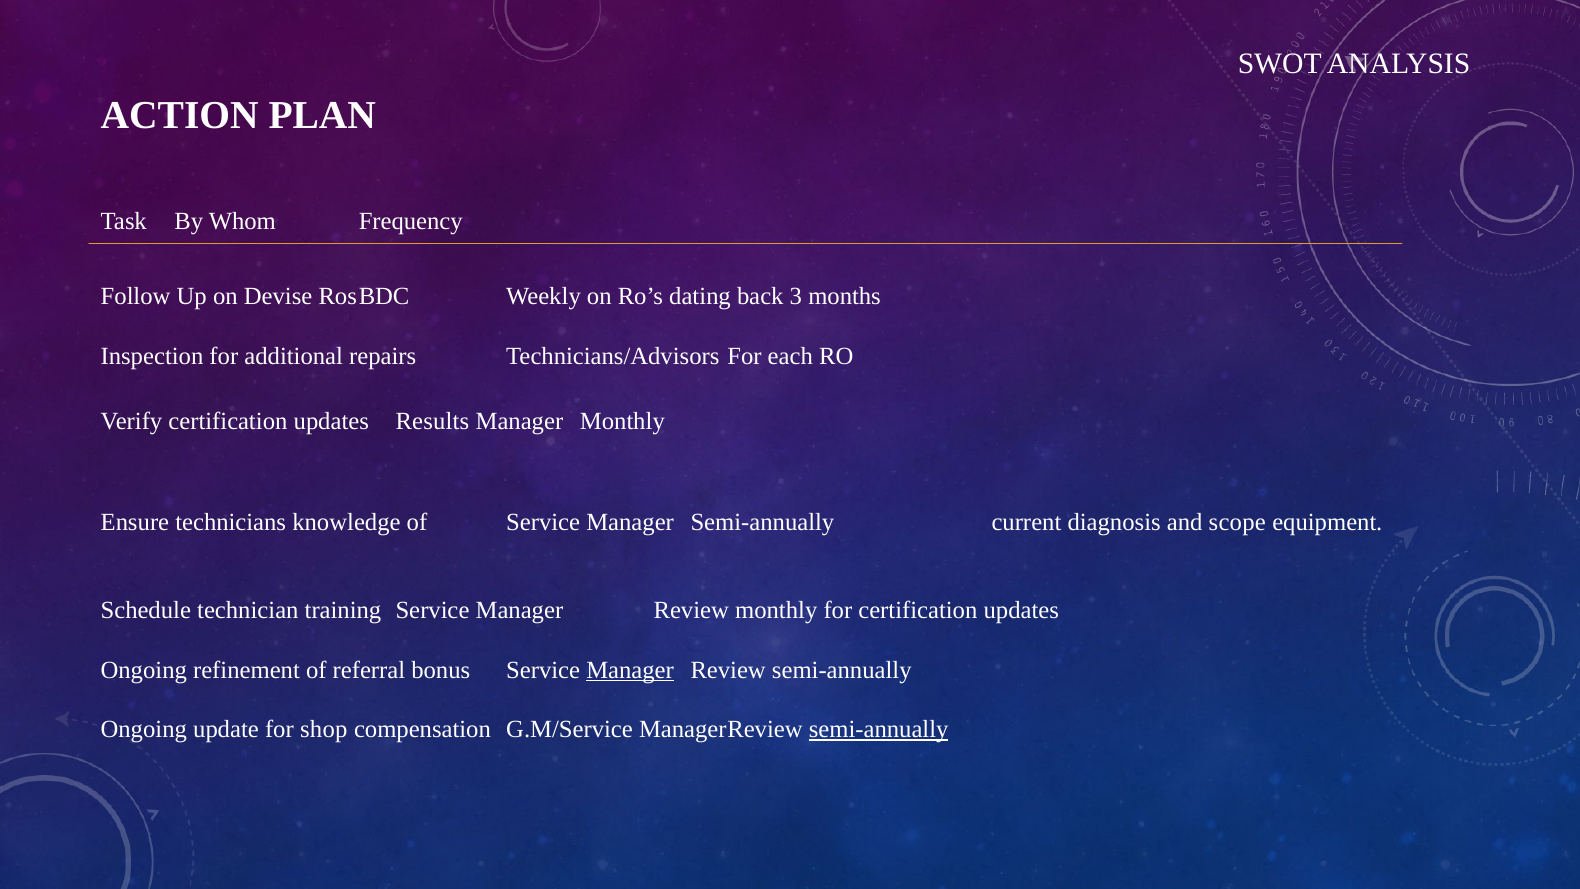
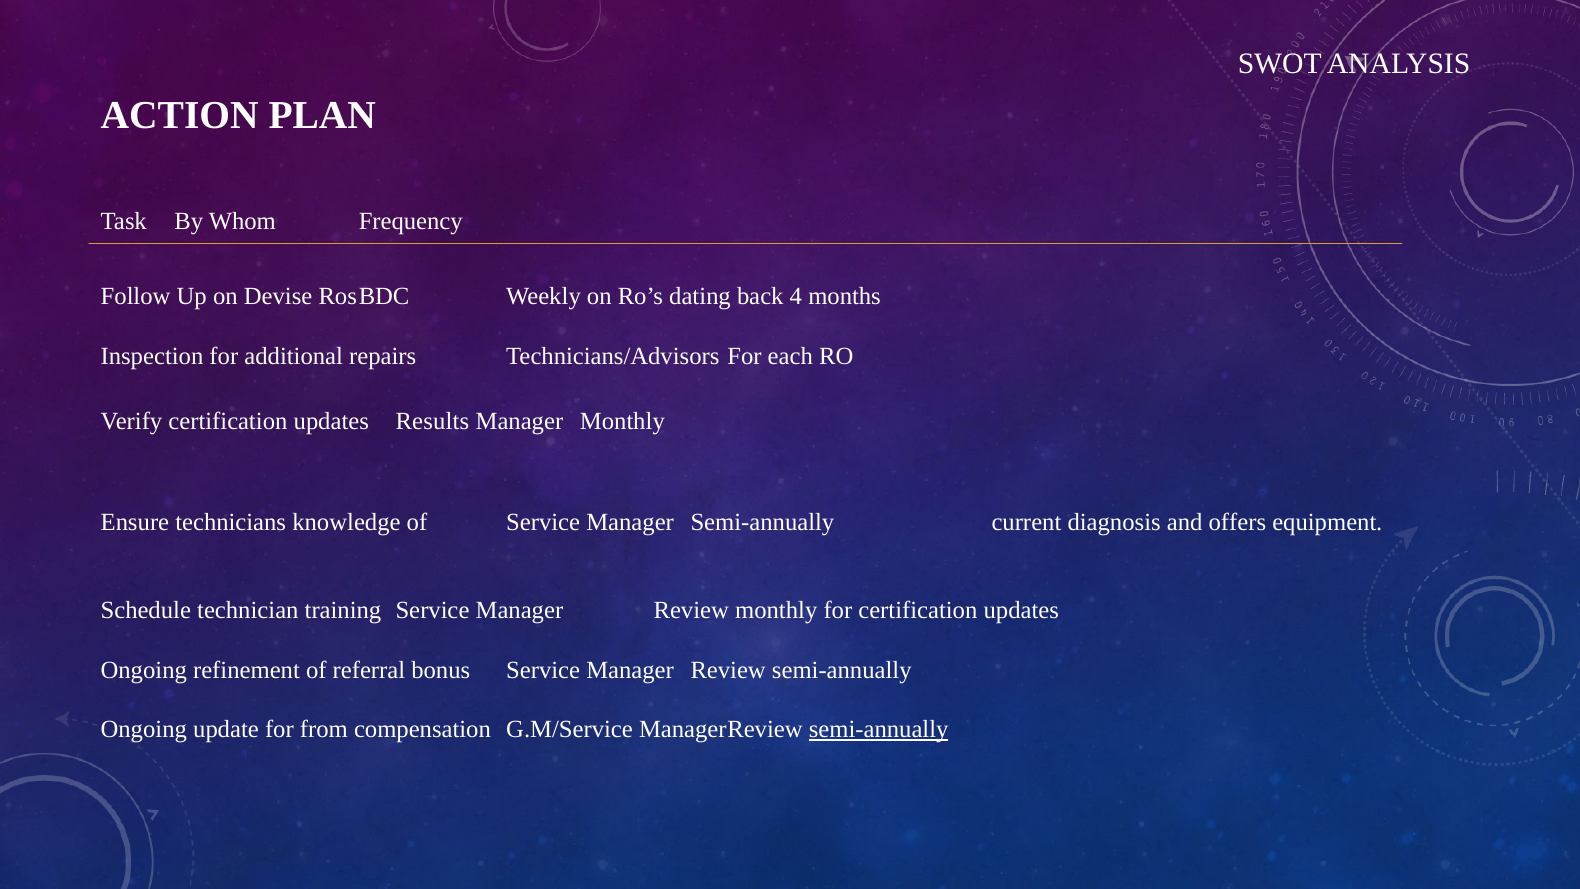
3: 3 -> 4
scope: scope -> offers
Manager at (630, 670) underline: present -> none
shop: shop -> from
